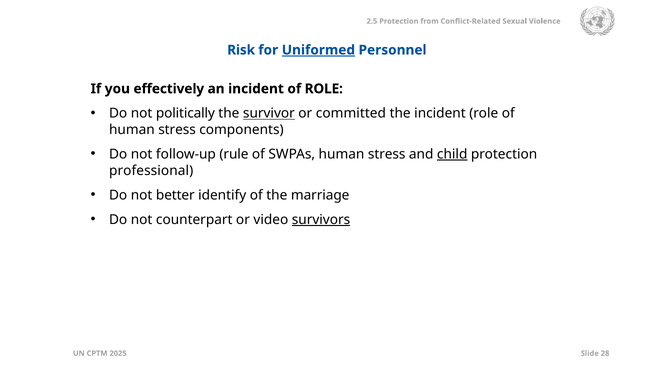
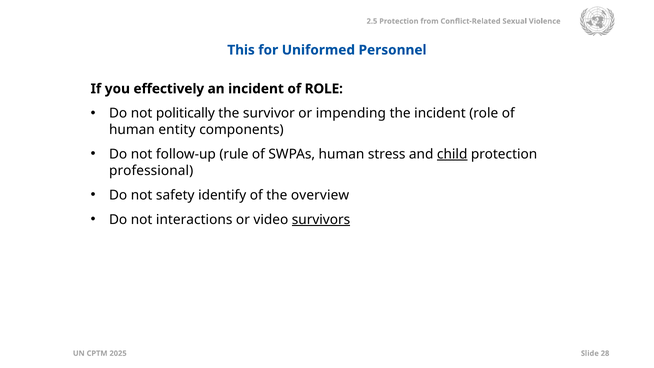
Risk: Risk -> This
Uniformed underline: present -> none
survivor underline: present -> none
committed: committed -> impending
stress at (177, 130): stress -> entity
better: better -> safety
marriage: marriage -> overview
counterpart: counterpart -> interactions
